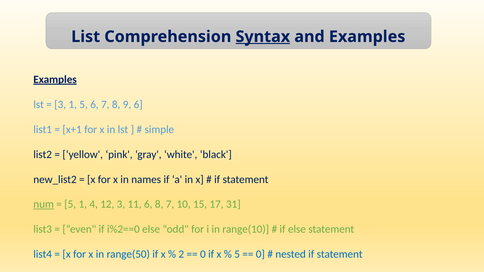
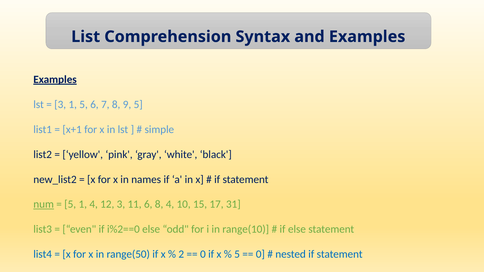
Syntax underline: present -> none
9 6: 6 -> 5
8 7: 7 -> 4
